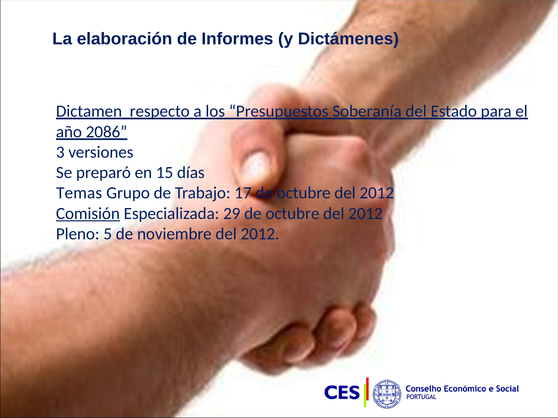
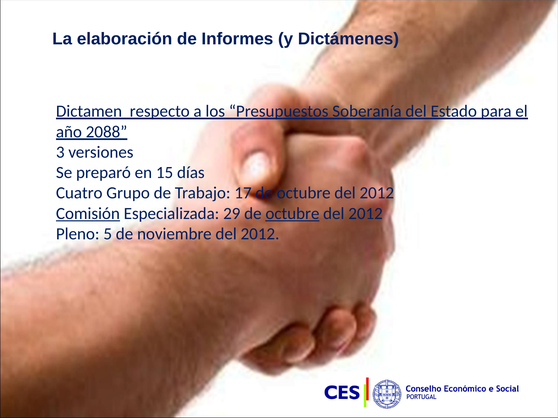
2086: 2086 -> 2088
Temas: Temas -> Cuatro
octubre at (292, 214) underline: none -> present
